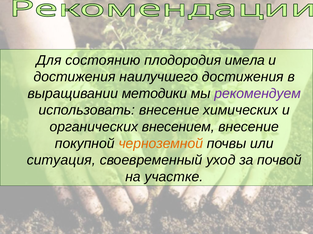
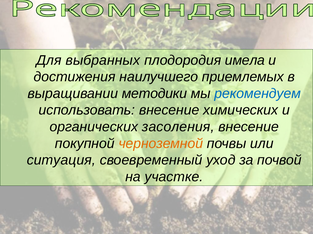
состоянию: состоянию -> выбранных
наилучшего достижения: достижения -> приемлемых
рекомендуем colour: purple -> blue
внесением: внесением -> засоления
